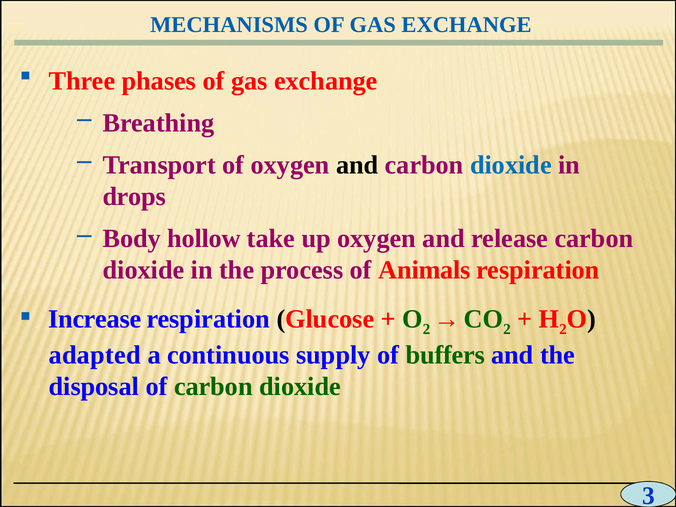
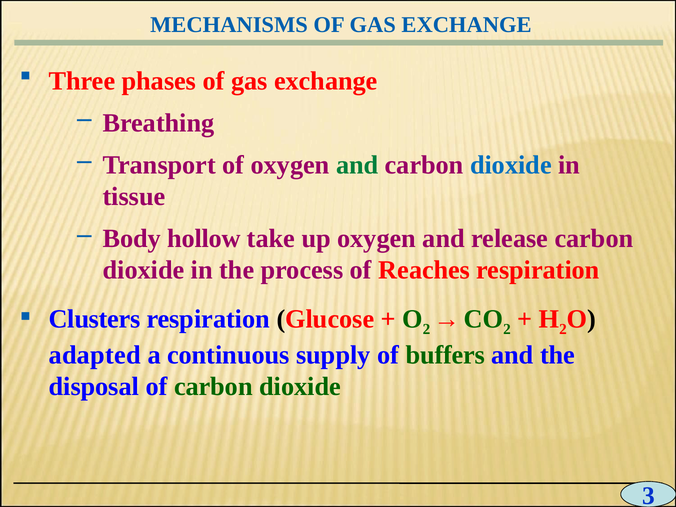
and at (357, 165) colour: black -> green
drops: drops -> tissue
Animals: Animals -> Reaches
Increase: Increase -> Clusters
